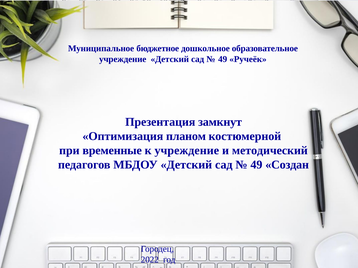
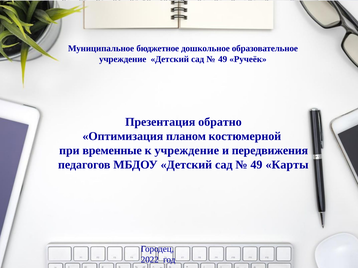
замкнут: замкнут -> обратно
методический: методический -> передвижения
Создан: Создан -> Карты
